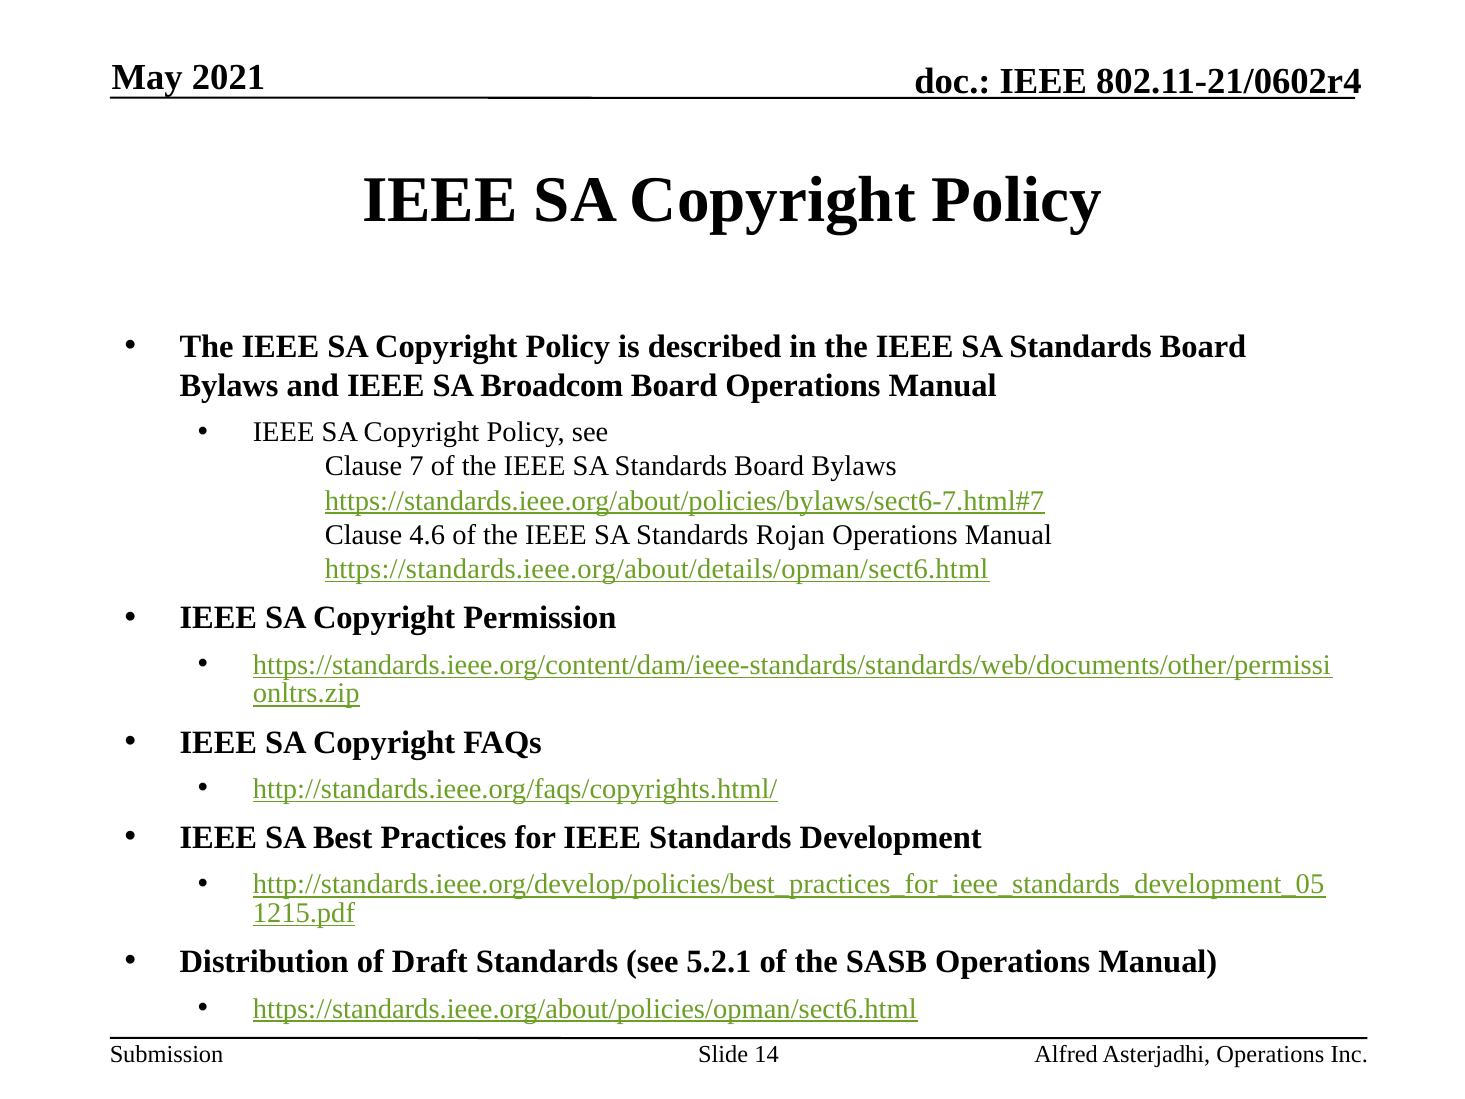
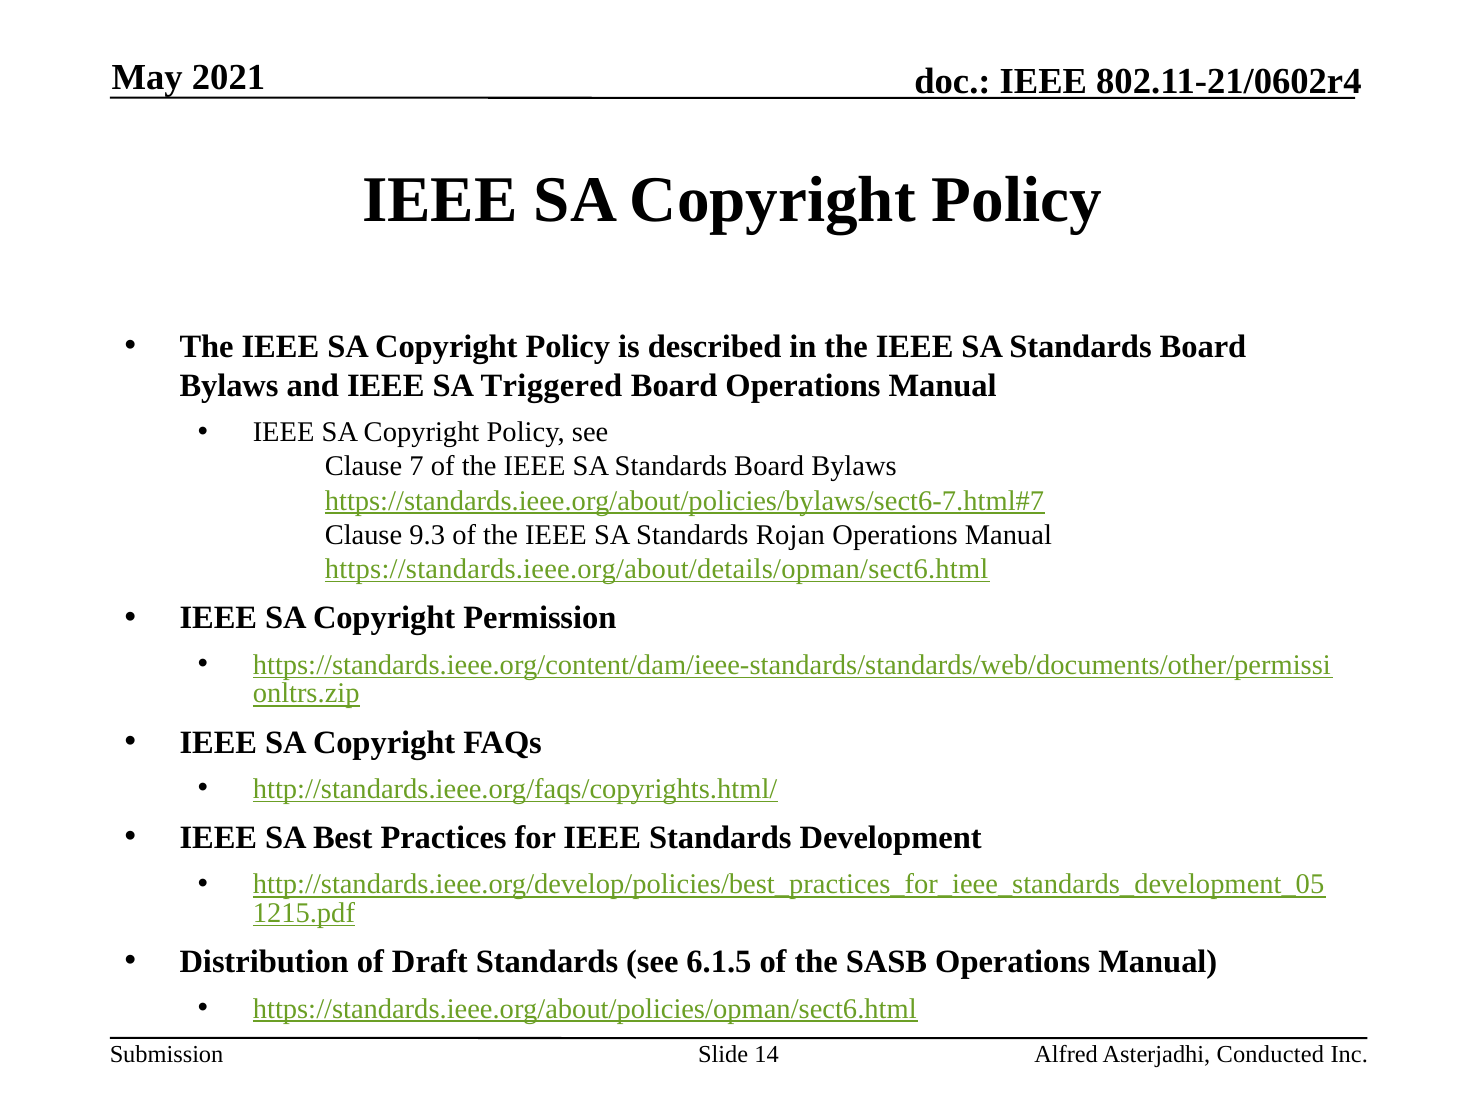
Broadcom: Broadcom -> Triggered
4.6: 4.6 -> 9.3
5.2.1: 5.2.1 -> 6.1.5
Asterjadhi Operations: Operations -> Conducted
